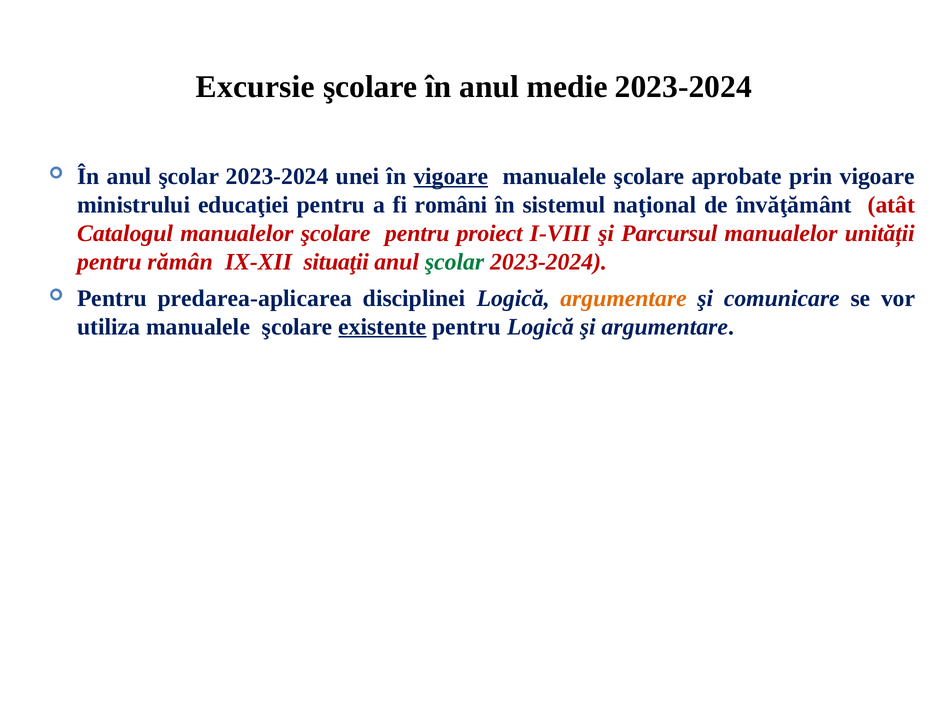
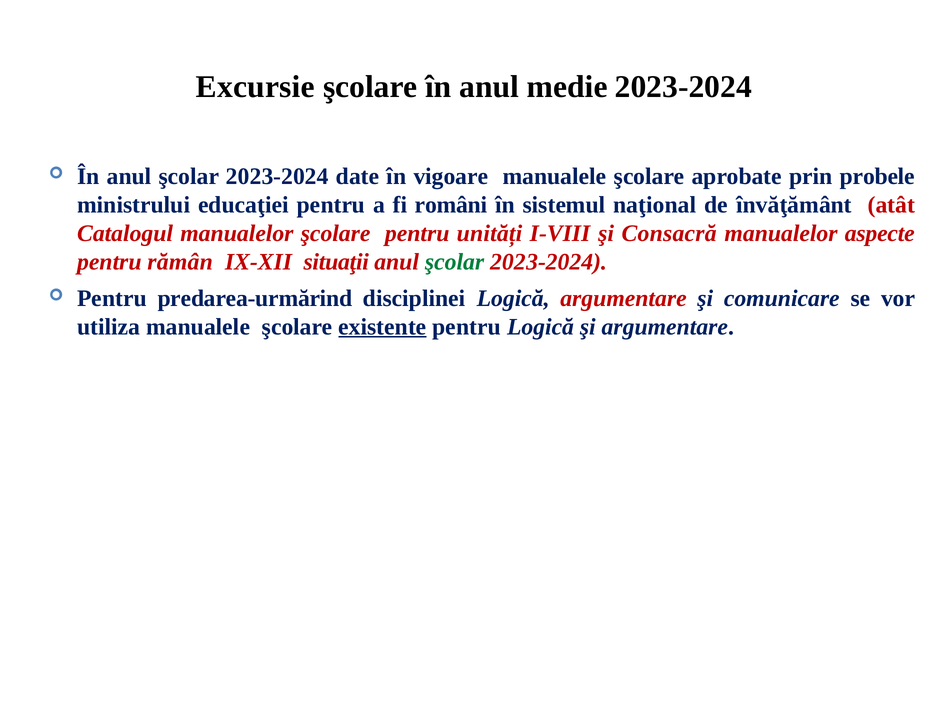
unei: unei -> date
vigoare at (451, 177) underline: present -> none
prin vigoare: vigoare -> probele
proiect: proiect -> unități
Parcursul: Parcursul -> Consacră
unității: unității -> aspecte
predarea-aplicarea: predarea-aplicarea -> predarea-urmărind
argumentare at (623, 298) colour: orange -> red
